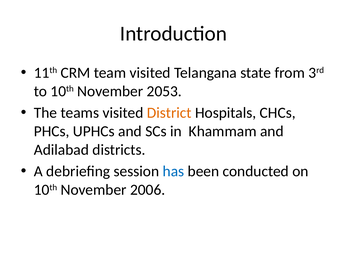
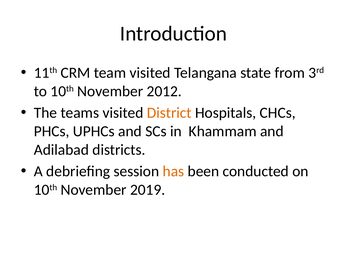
2053: 2053 -> 2012
has colour: blue -> orange
2006: 2006 -> 2019
